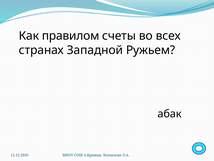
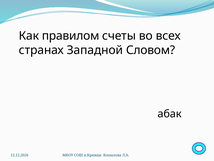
Ружьем: Ружьем -> Словом
